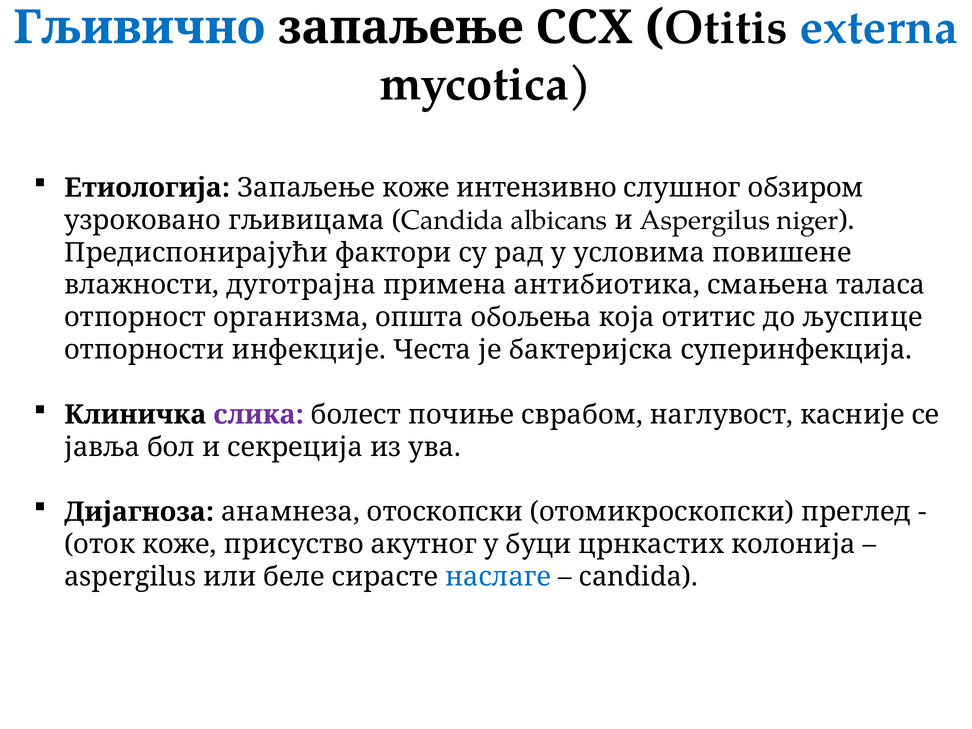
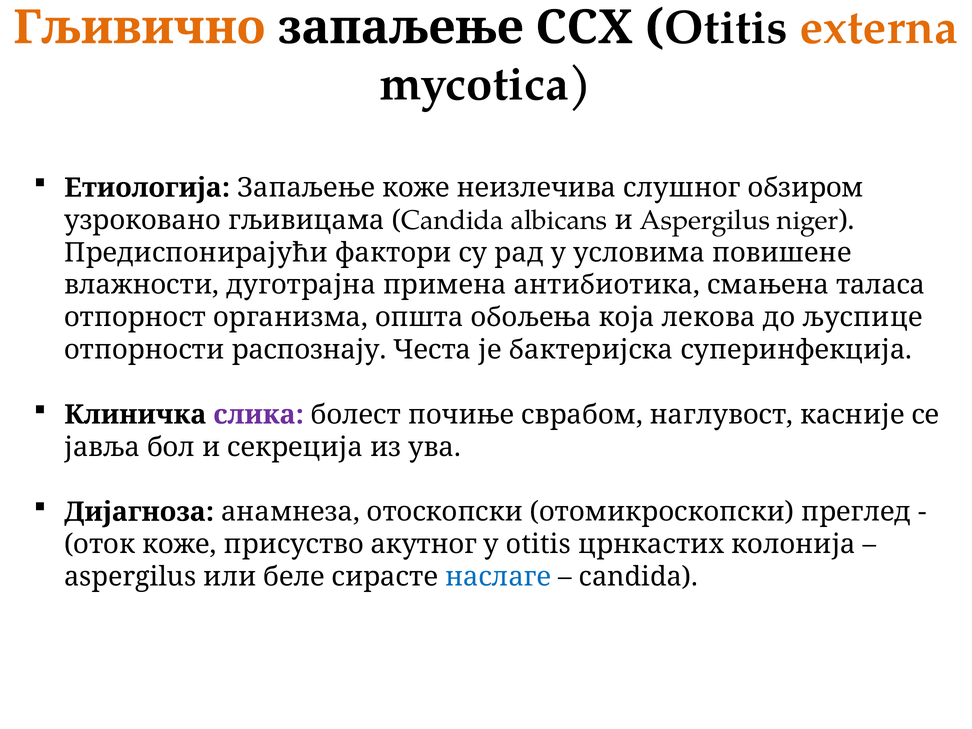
Гљивично colour: blue -> orange
externa colour: blue -> orange
интензивно: интензивно -> неизлечива
отитис: отитис -> лекова
инфекције: инфекције -> распознају
у буци: буци -> otitis
